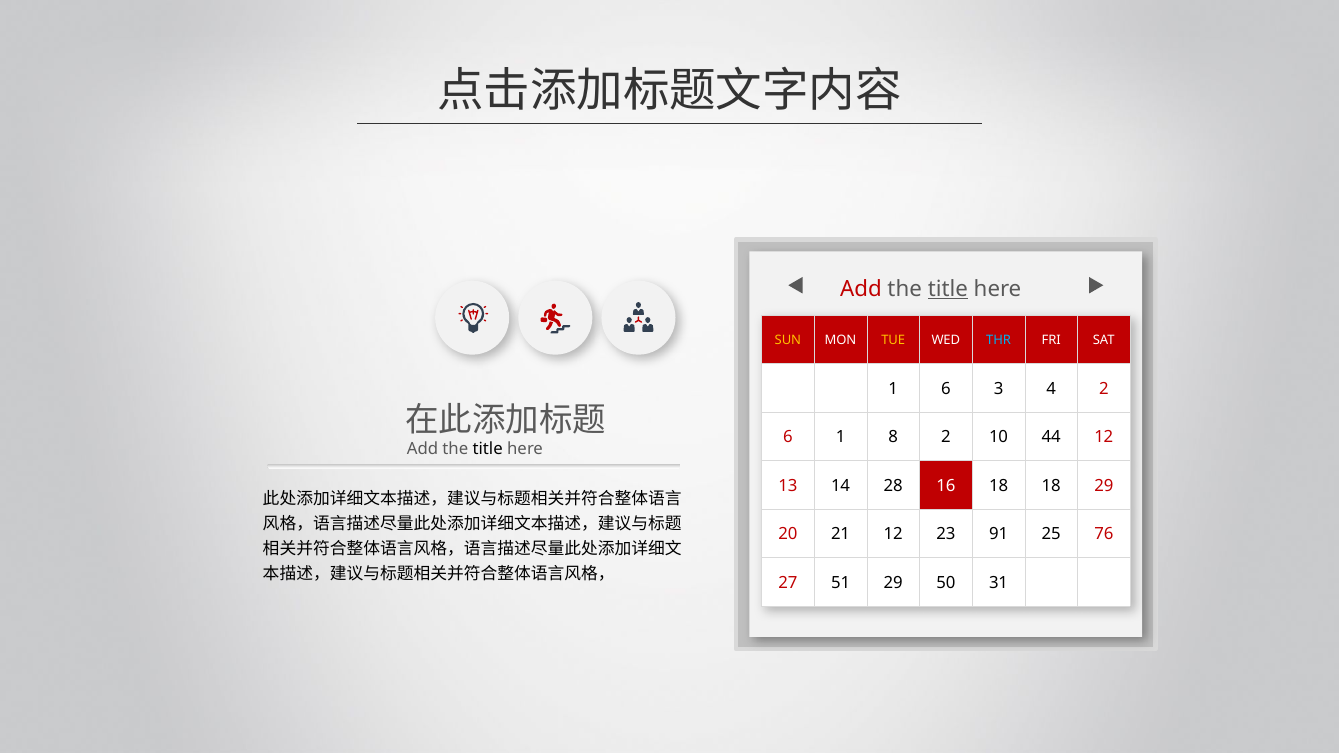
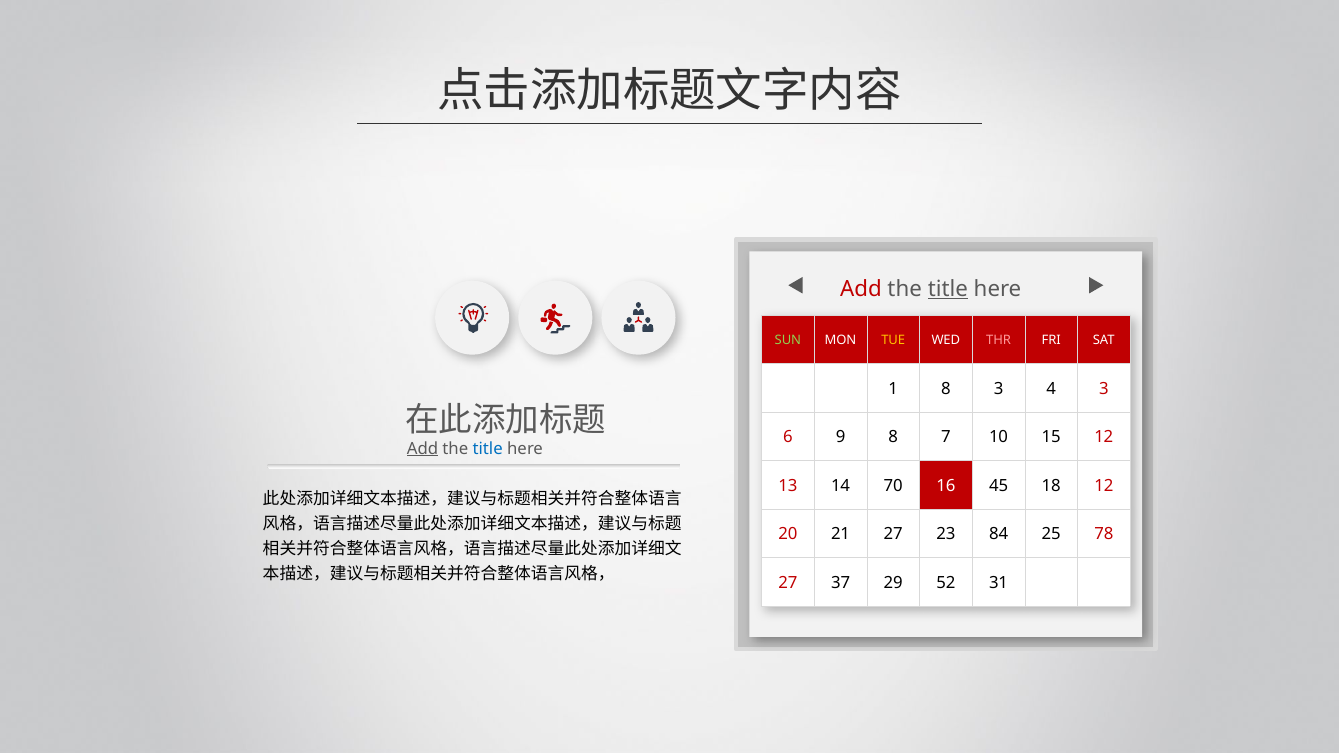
SUN colour: yellow -> light green
THR colour: light blue -> pink
1 6: 6 -> 8
4 2: 2 -> 3
6 1: 1 -> 9
8 2: 2 -> 7
44: 44 -> 15
Add at (423, 449) underline: none -> present
title at (488, 449) colour: black -> blue
28: 28 -> 70
16 18: 18 -> 45
18 29: 29 -> 12
21 12: 12 -> 27
91: 91 -> 84
76: 76 -> 78
51: 51 -> 37
50: 50 -> 52
